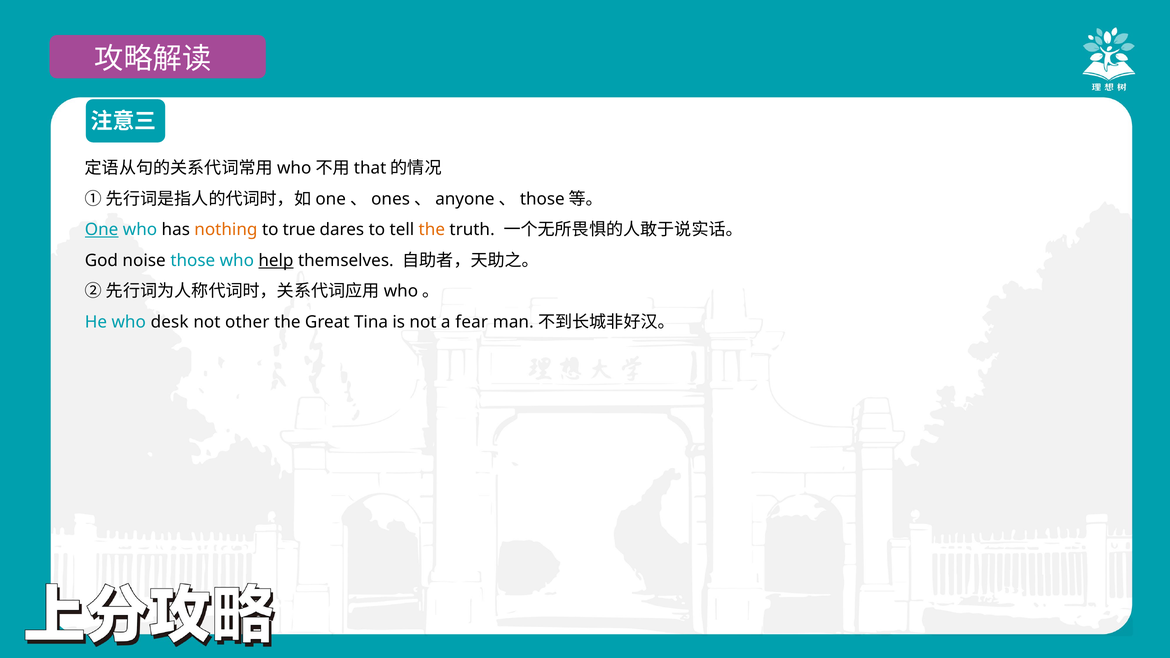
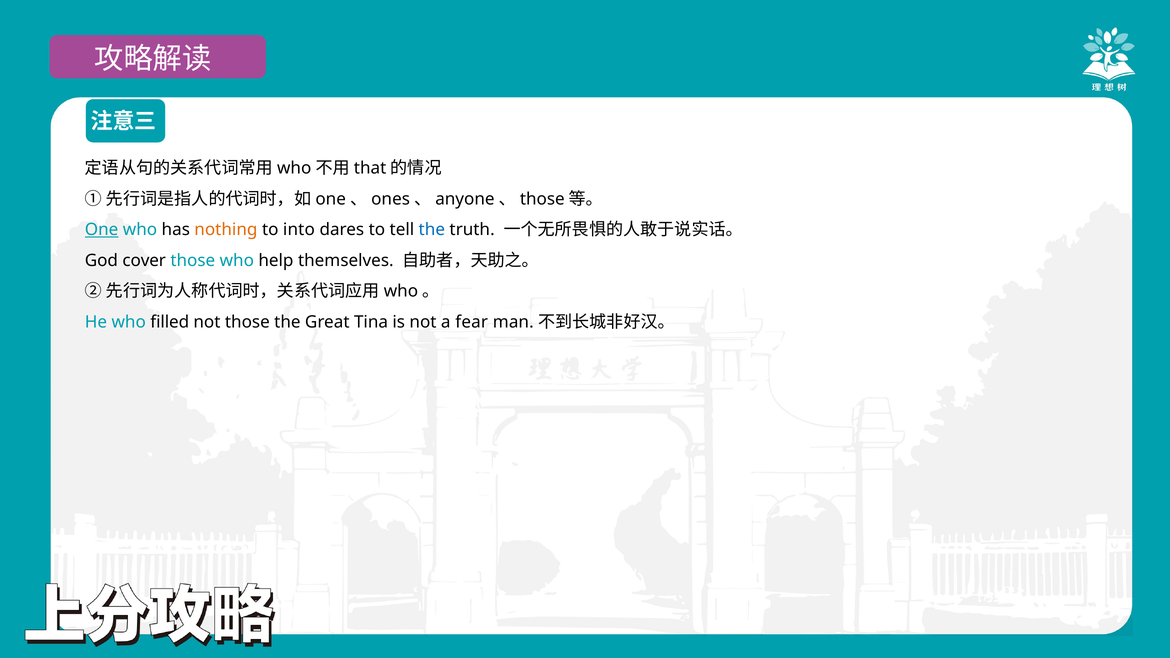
true: true -> into
the at (432, 230) colour: orange -> blue
noise: noise -> cover
help underline: present -> none
desk: desk -> filled
not other: other -> those
